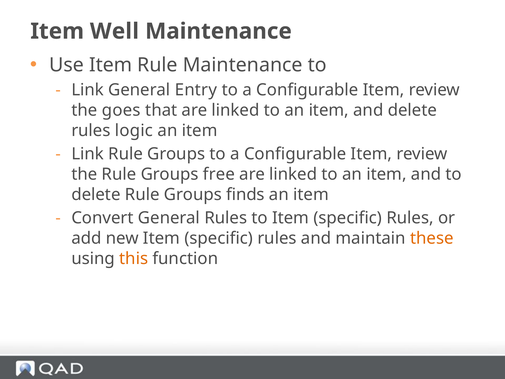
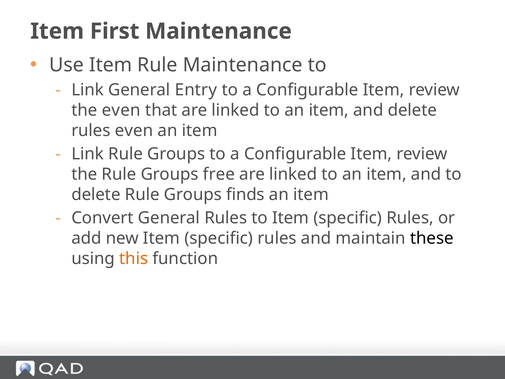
Well: Well -> First
the goes: goes -> even
rules logic: logic -> even
these colour: orange -> black
